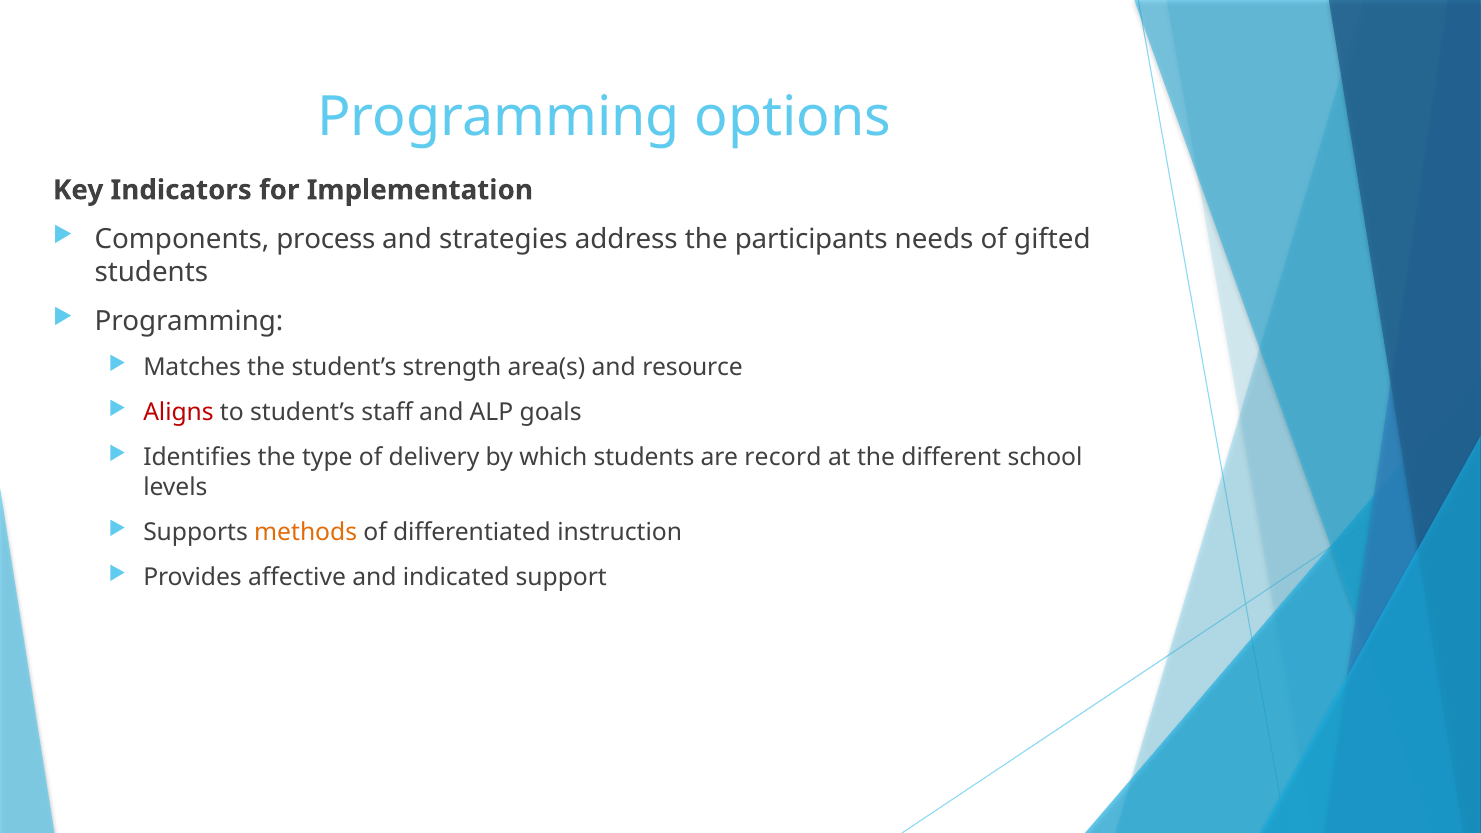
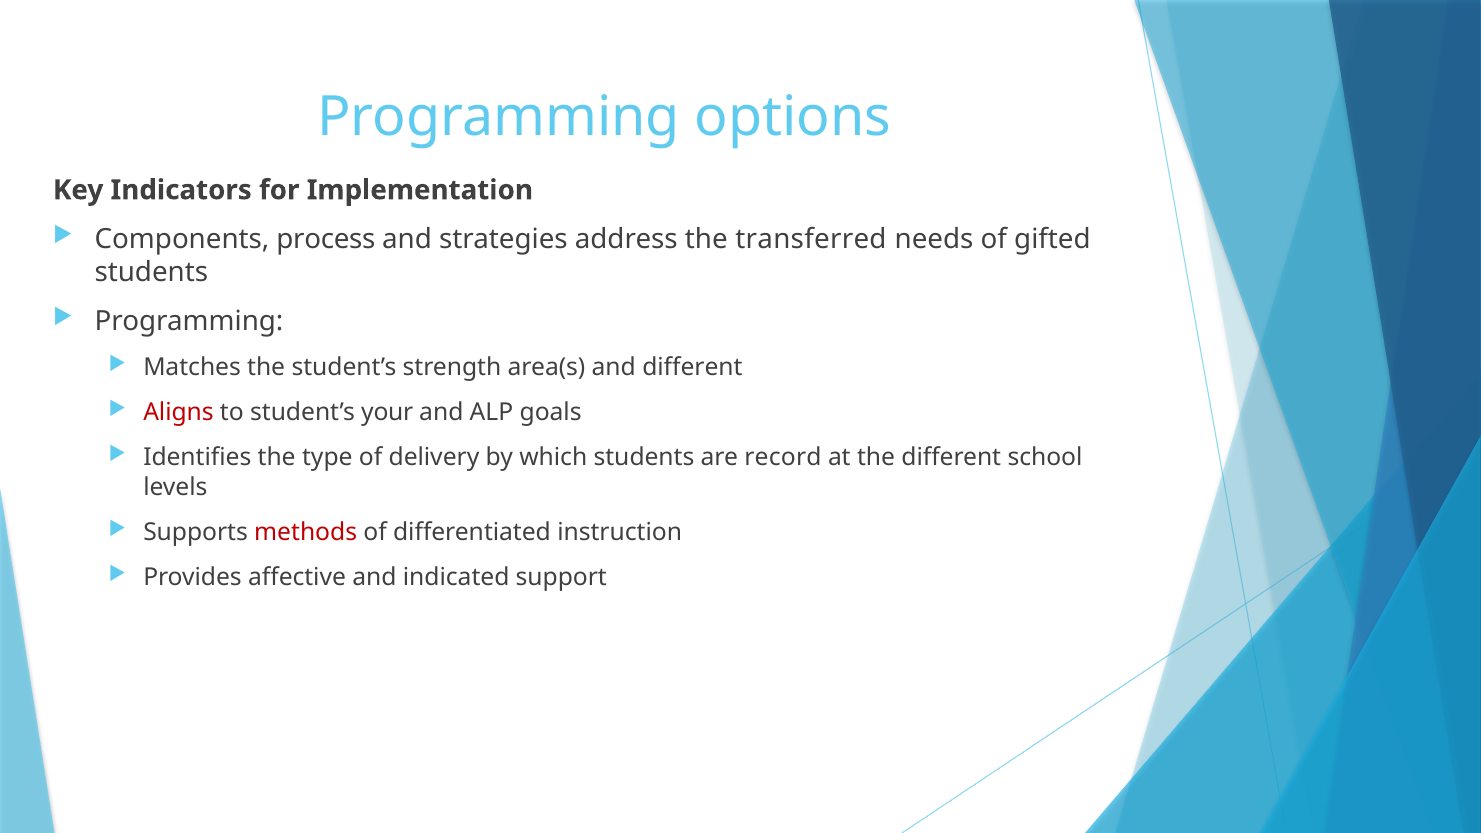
participants: participants -> transferred
and resource: resource -> different
staff: staff -> your
methods colour: orange -> red
